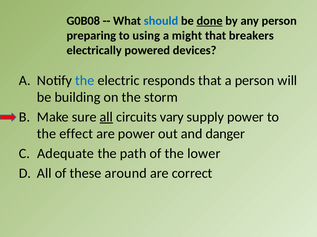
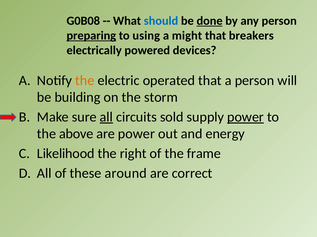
preparing underline: none -> present
the at (85, 81) colour: blue -> orange
responds: responds -> operated
vary: vary -> sold
power at (246, 117) underline: none -> present
effect: effect -> above
danger: danger -> energy
Adequate: Adequate -> Likelihood
path: path -> right
lower: lower -> frame
